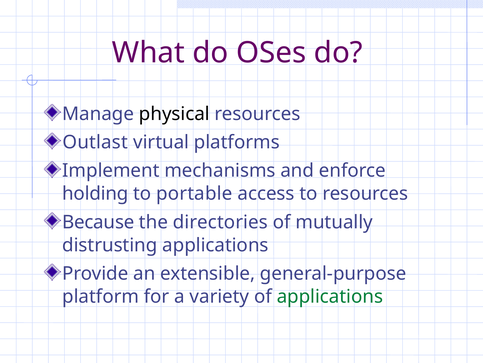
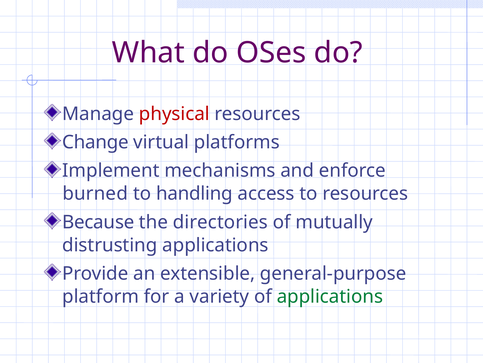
physical colour: black -> red
Outlast: Outlast -> Change
holding: holding -> burned
portable: portable -> handling
